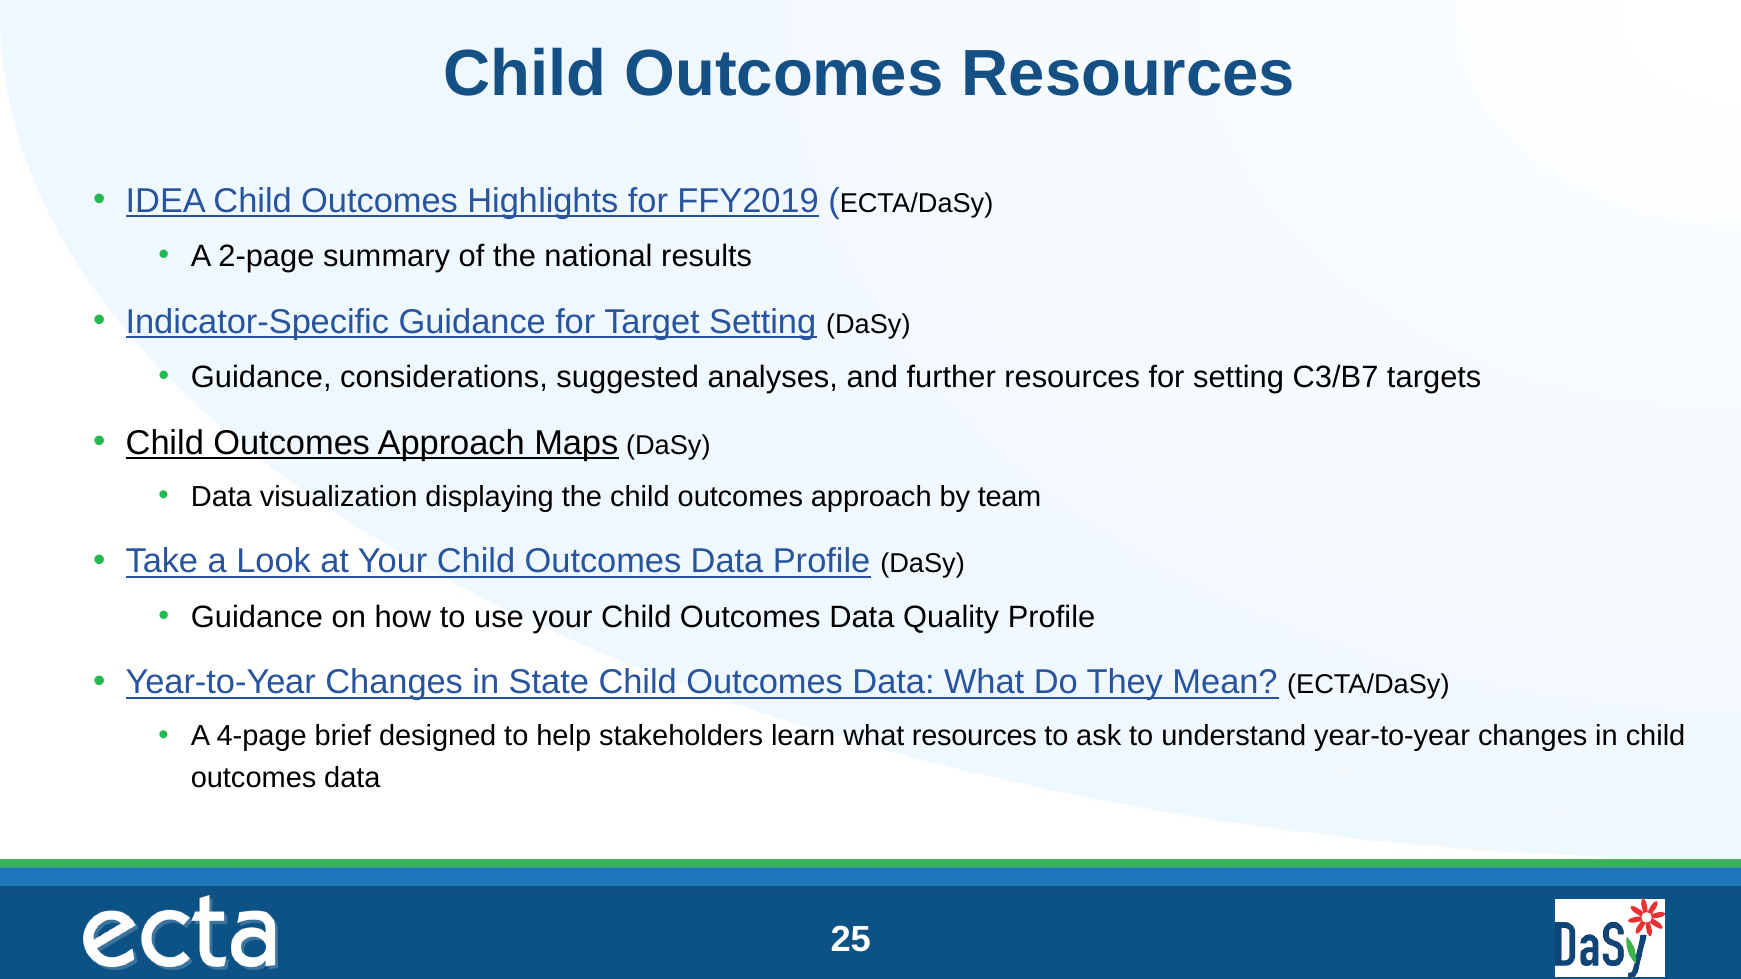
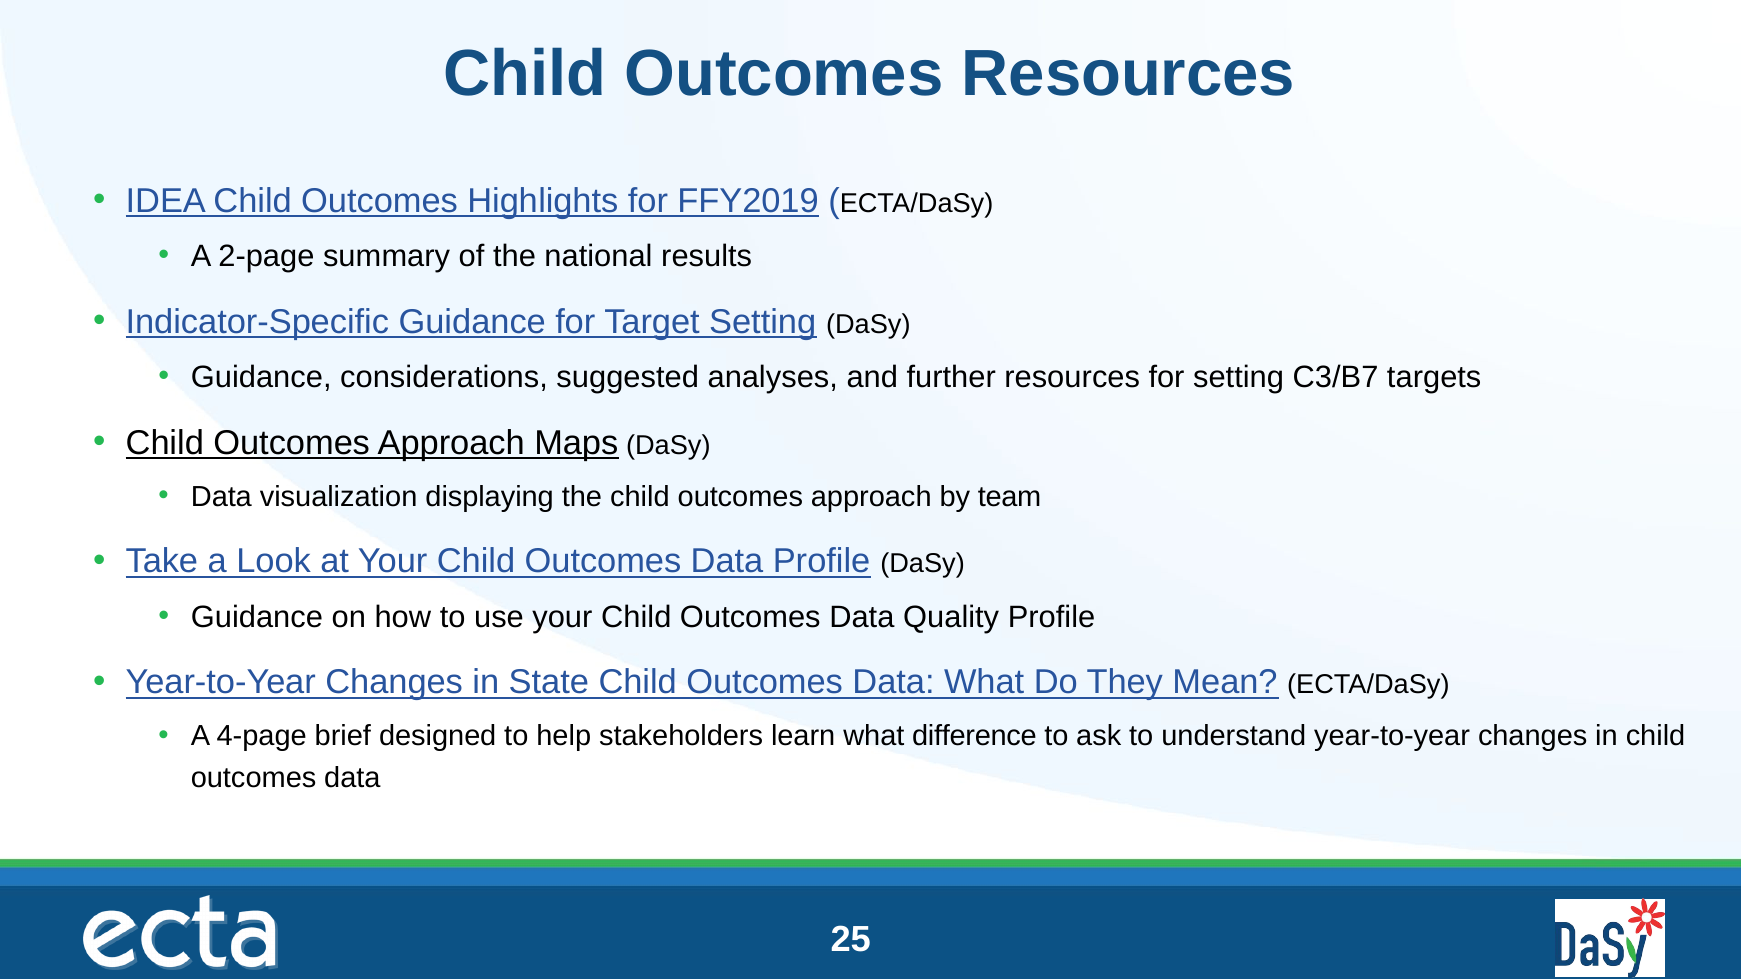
what resources: resources -> difference
